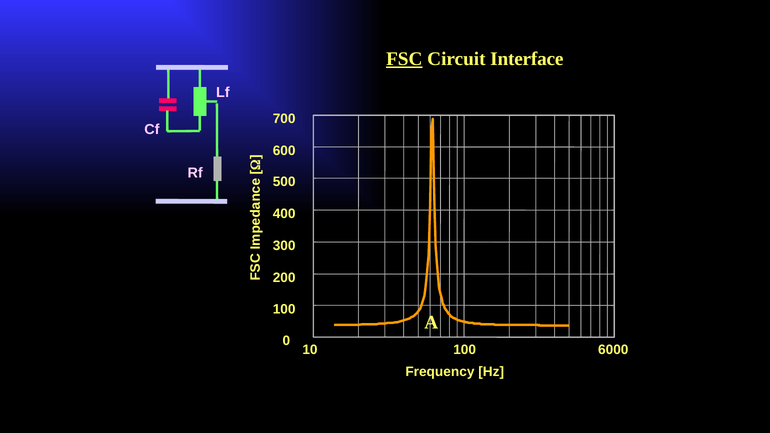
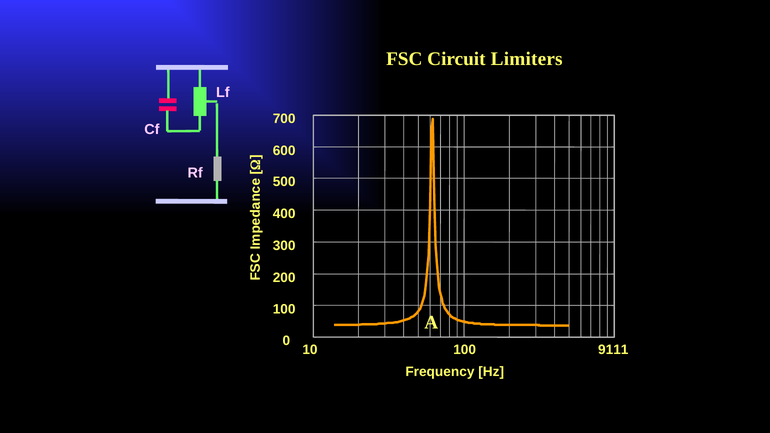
FSC underline: present -> none
Interface: Interface -> Limiters
6000: 6000 -> 9111
